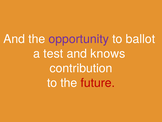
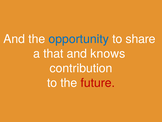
opportunity colour: purple -> blue
ballot: ballot -> share
test: test -> that
